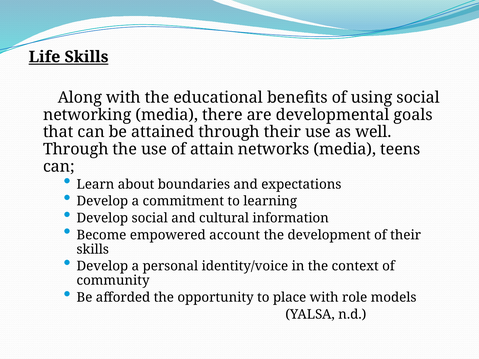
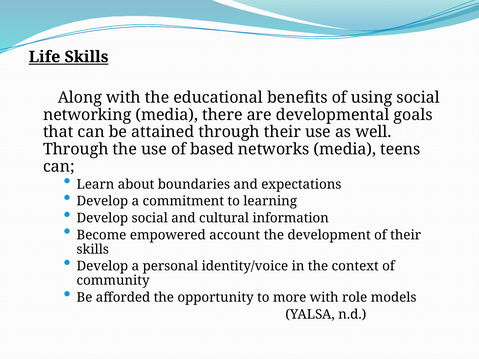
attain: attain -> based
place: place -> more
